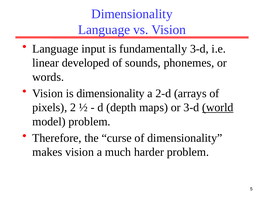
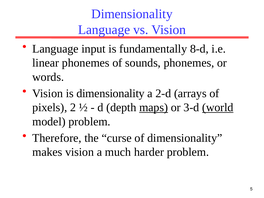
fundamentally 3-d: 3-d -> 8-d
linear developed: developed -> phonemes
maps underline: none -> present
